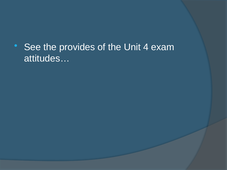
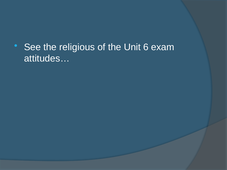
provides: provides -> religious
4: 4 -> 6
